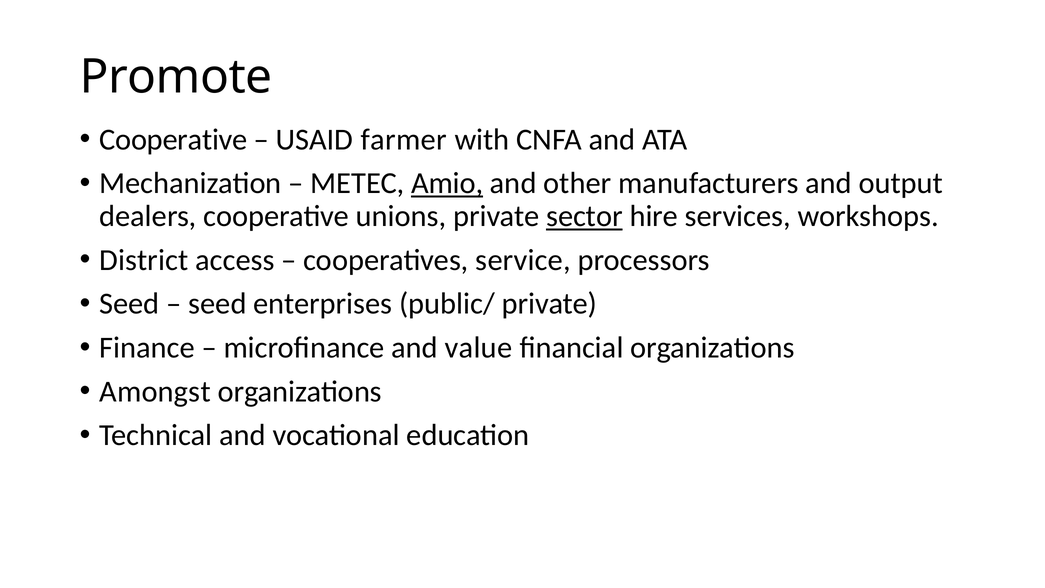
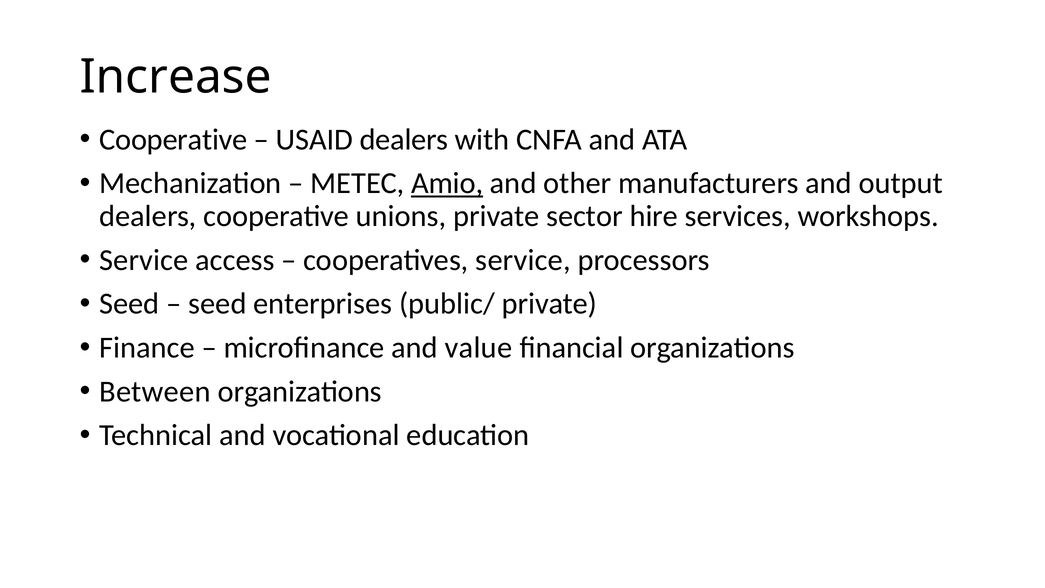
Promote: Promote -> Increase
USAID farmer: farmer -> dealers
sector underline: present -> none
District at (144, 260): District -> Service
Amongst: Amongst -> Between
